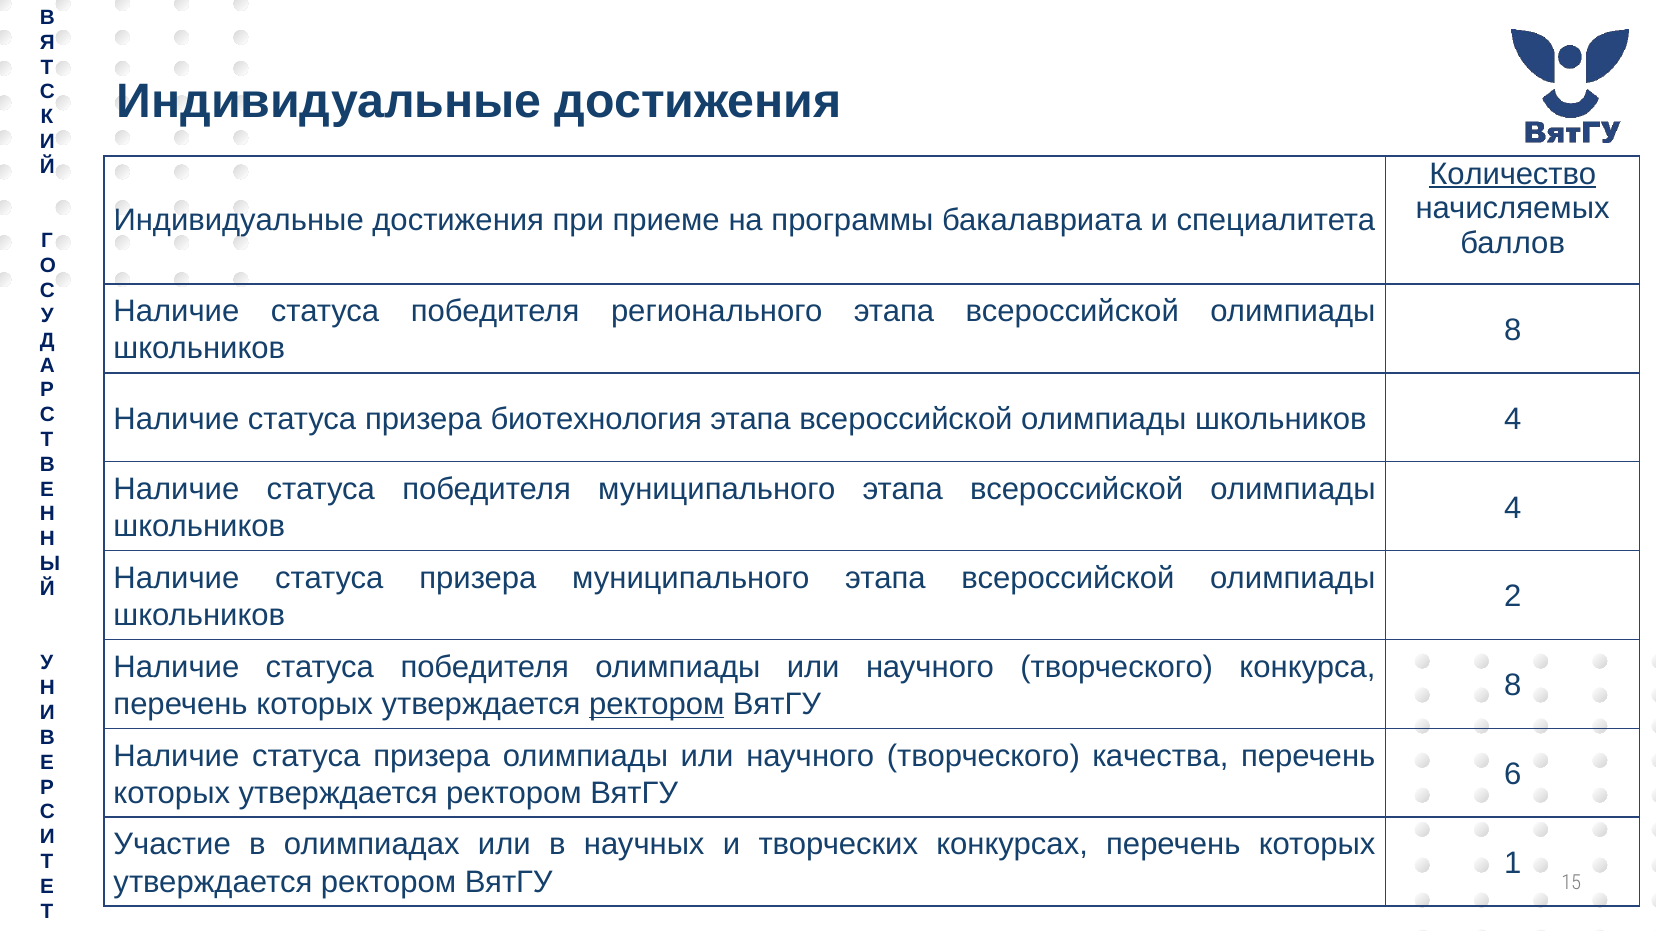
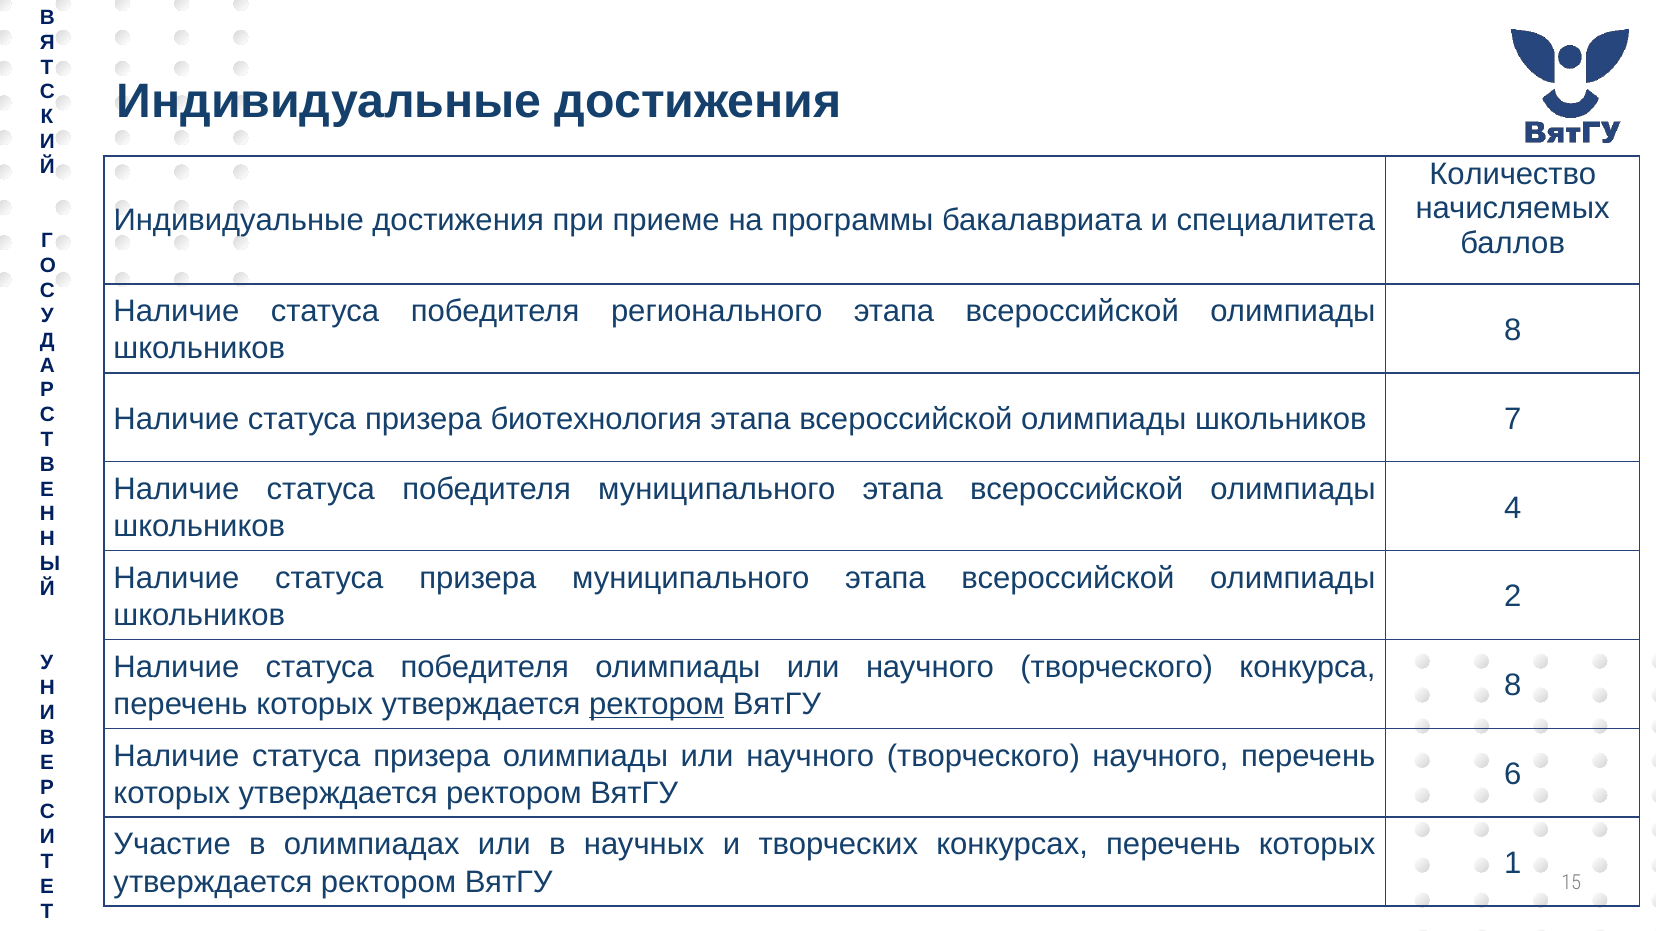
Количество underline: present -> none
4 at (1513, 419): 4 -> 7
творческого качества: качества -> научного
